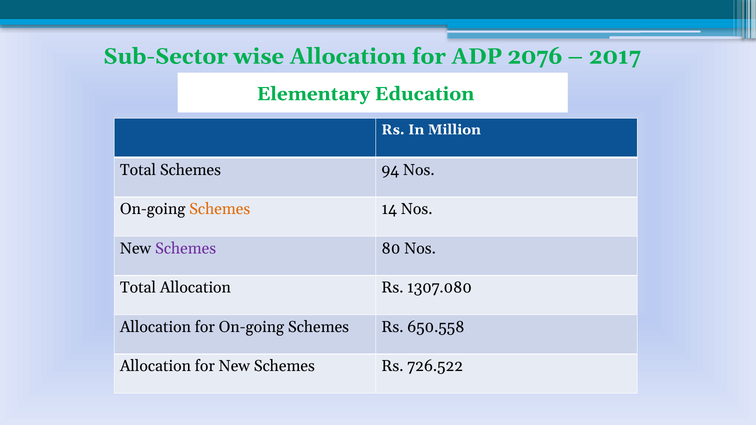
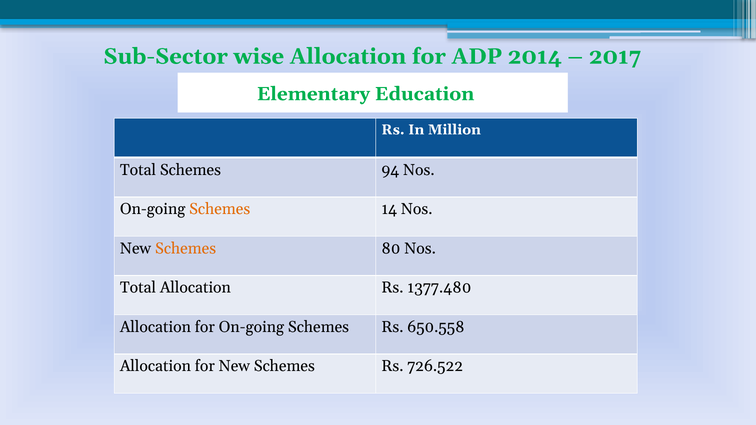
2076: 2076 -> 2014
Schemes at (186, 249) colour: purple -> orange
1307.080: 1307.080 -> 1377.480
